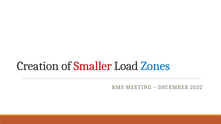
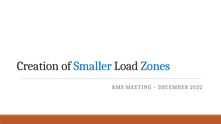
Smaller colour: red -> blue
